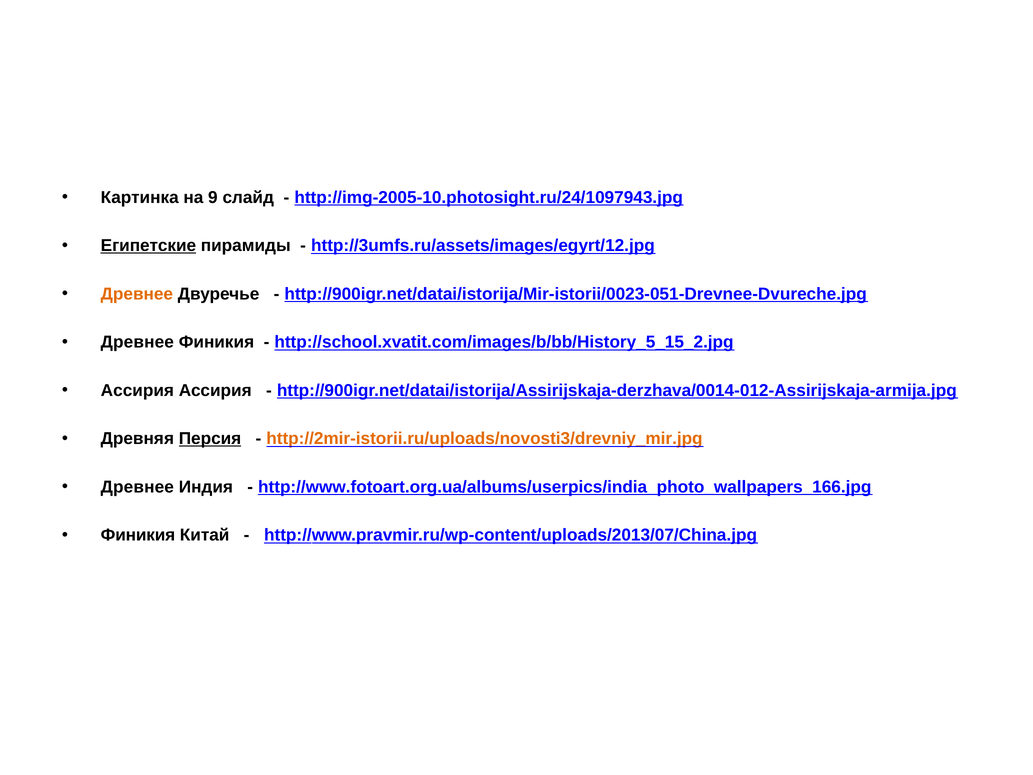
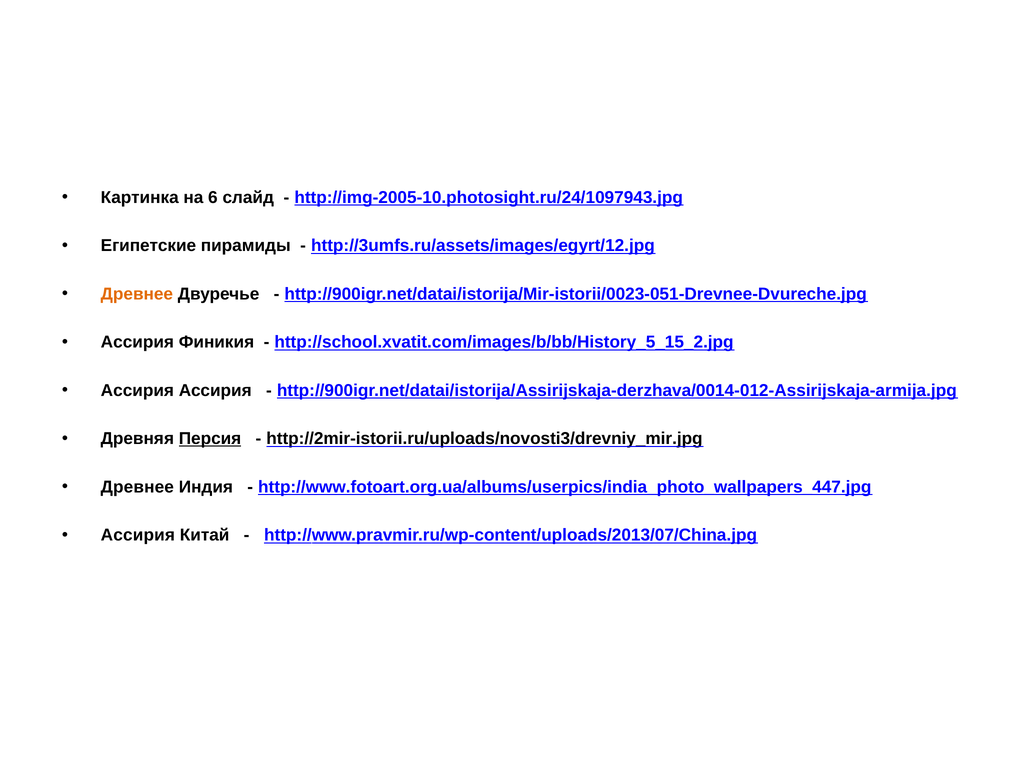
9: 9 -> 6
Египетские underline: present -> none
Древнее at (137, 342): Древнее -> Ассирия
http://2mir-istorii.ru/uploads/novosti3/drevniy_mir.jpg colour: orange -> black
http://www.fotoart.org.ua/albums/userpics/india_photo_wallpapers_166.jpg: http://www.fotoart.org.ua/albums/userpics/india_photo_wallpapers_166.jpg -> http://www.fotoart.org.ua/albums/userpics/india_photo_wallpapers_447.jpg
Финикия at (138, 535): Финикия -> Ассирия
